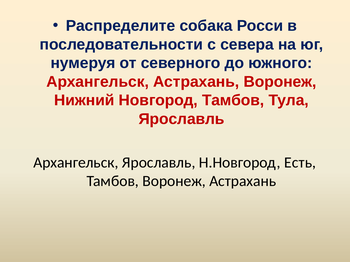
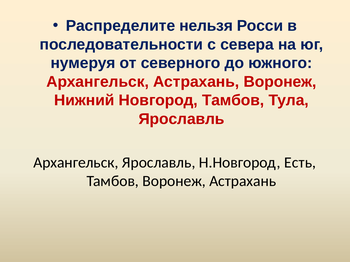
собака: собака -> нельзя
